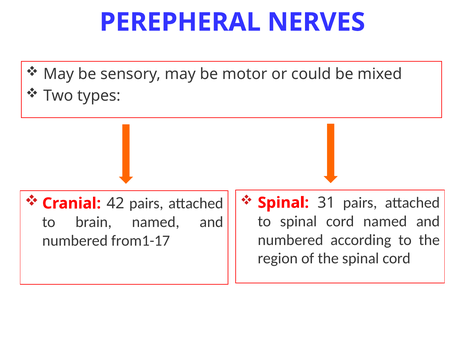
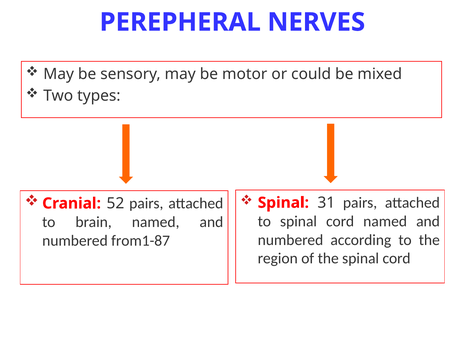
42: 42 -> 52
from1-17: from1-17 -> from1-87
